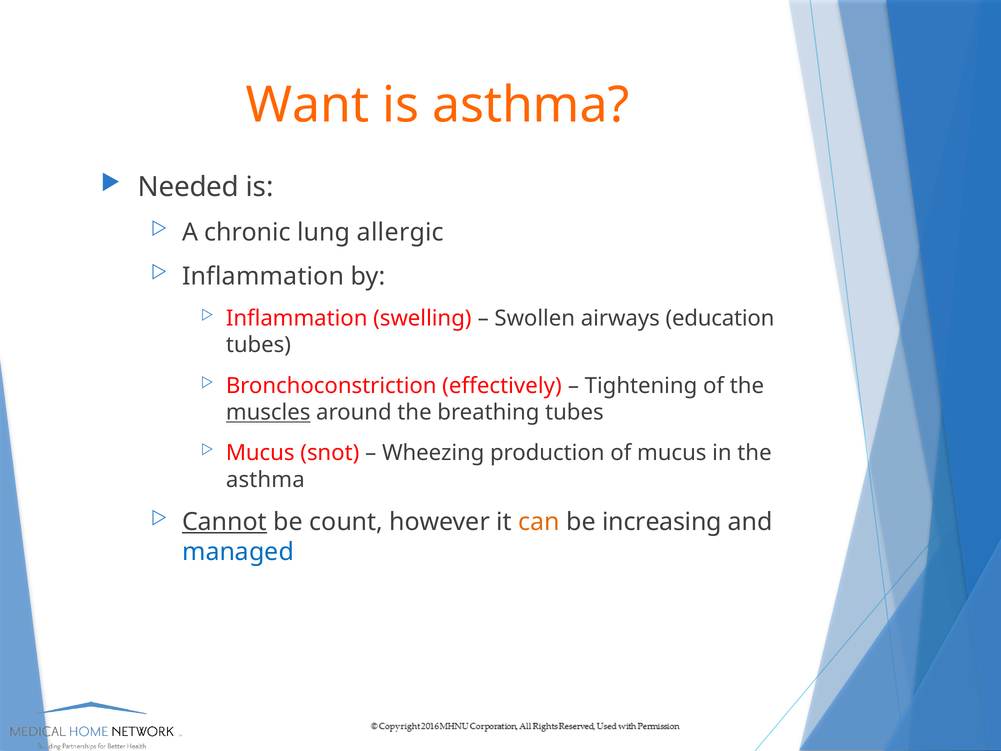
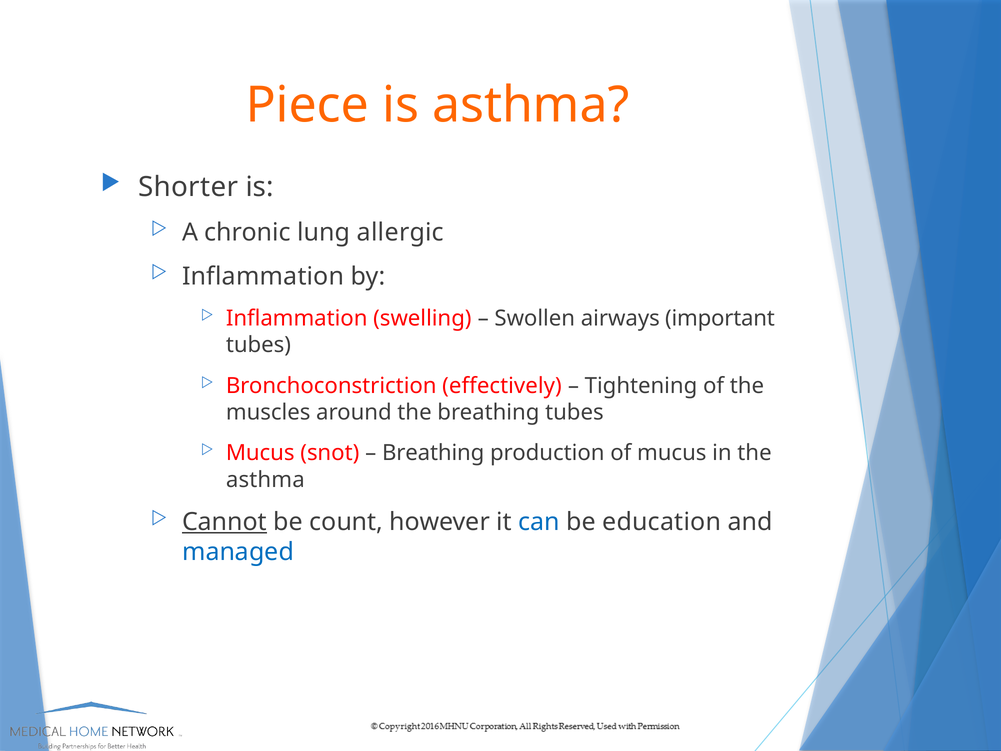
Want: Want -> Piece
Needed: Needed -> Shorter
education: education -> important
muscles underline: present -> none
Wheezing at (433, 453): Wheezing -> Breathing
can colour: orange -> blue
increasing: increasing -> education
